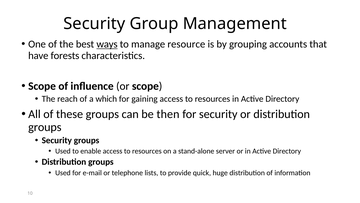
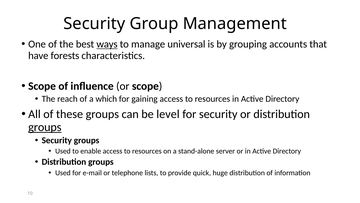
resource: resource -> universal
then: then -> level
groups at (45, 127) underline: none -> present
